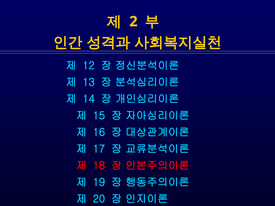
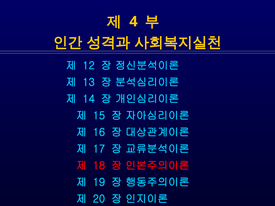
2: 2 -> 4
